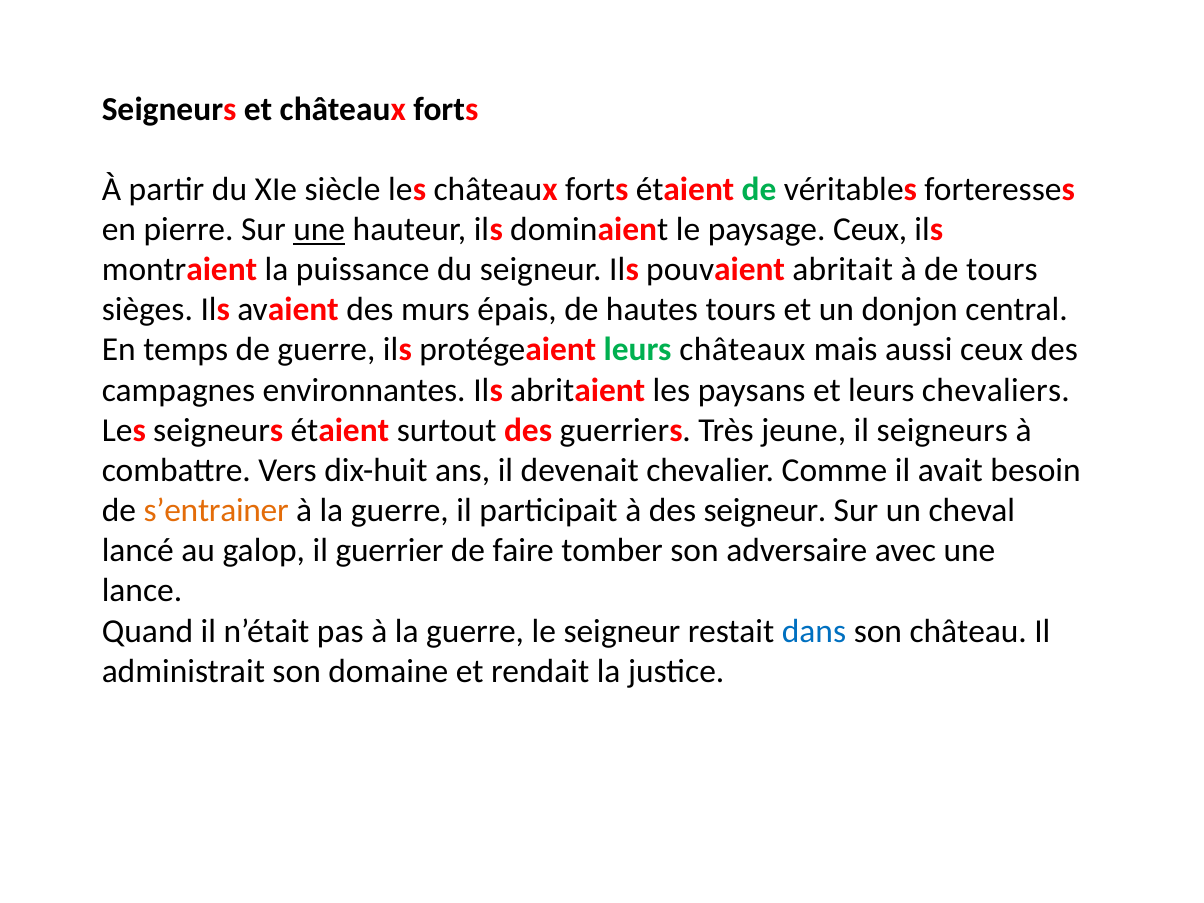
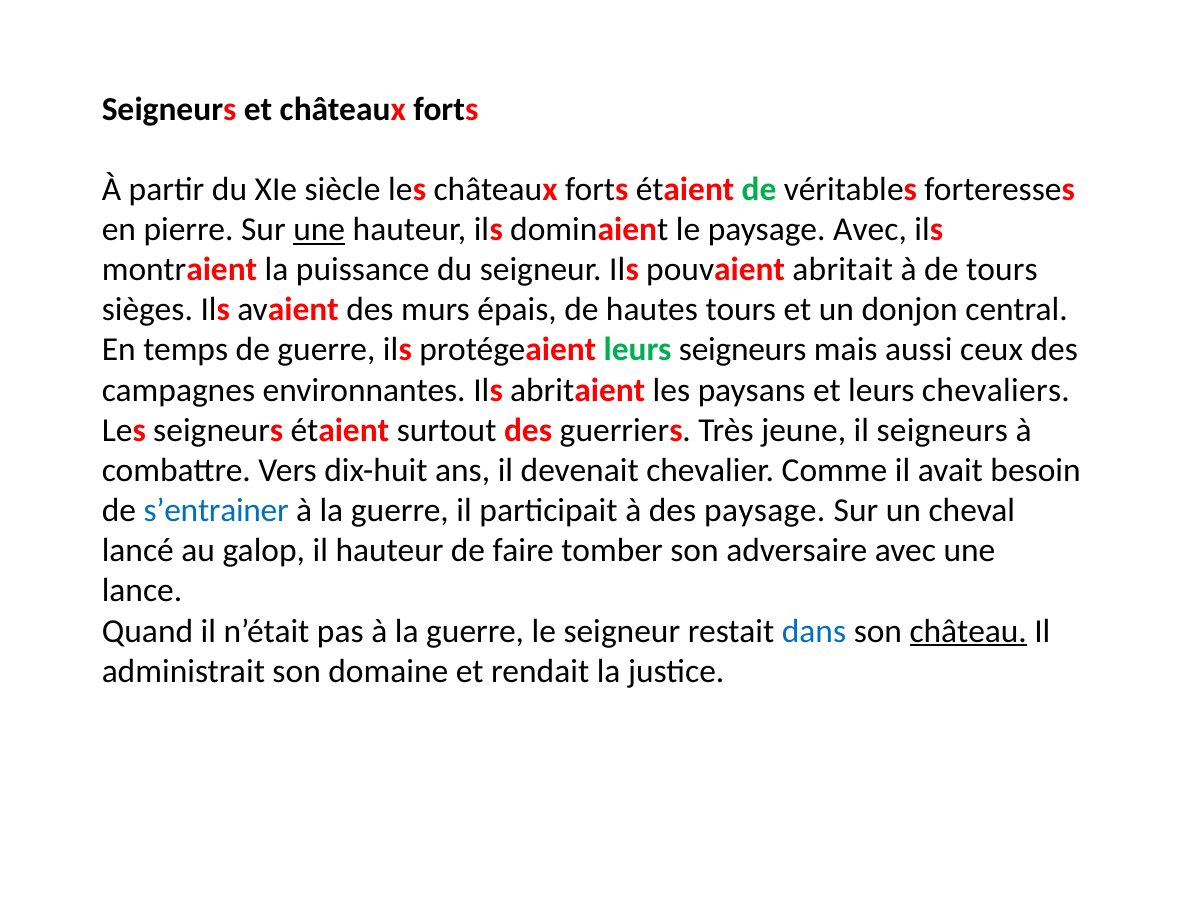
paysage Ceux: Ceux -> Avec
leurs châteaux: châteaux -> seigneurs
s’entrainer colour: orange -> blue
des seigneur: seigneur -> paysage
il guerrier: guerrier -> hauteur
château underline: none -> present
